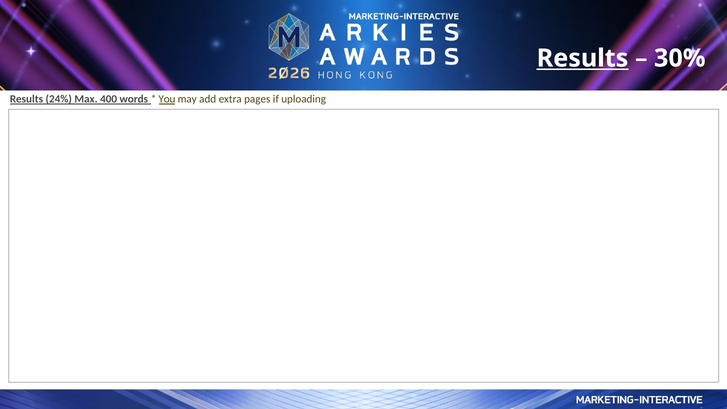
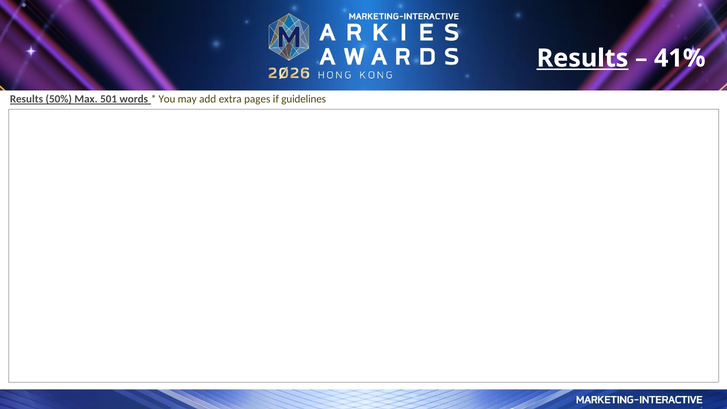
30%: 30% -> 41%
24%: 24% -> 50%
400: 400 -> 501
You underline: present -> none
uploading: uploading -> guidelines
